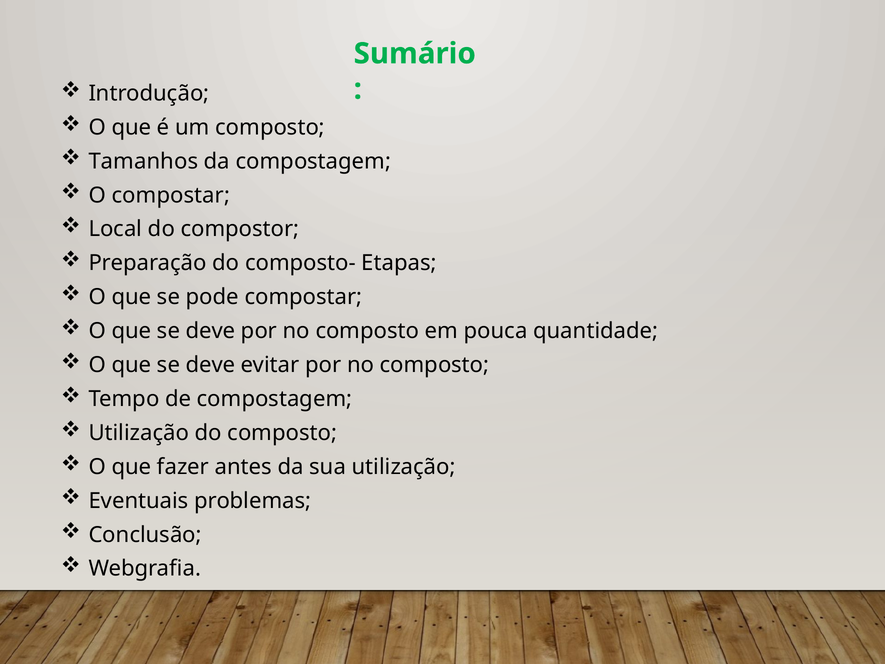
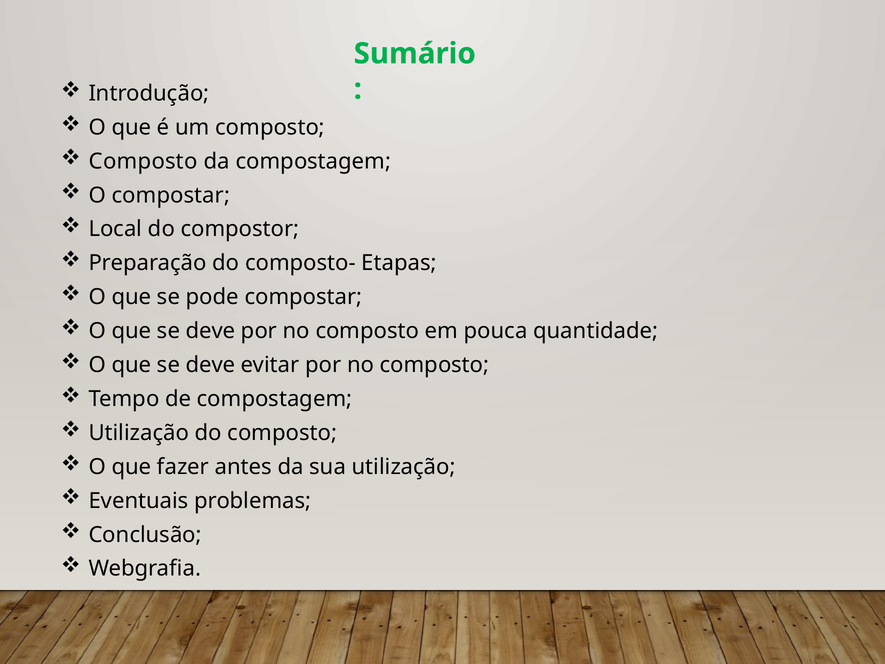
Tamanhos at (143, 161): Tamanhos -> Composto
